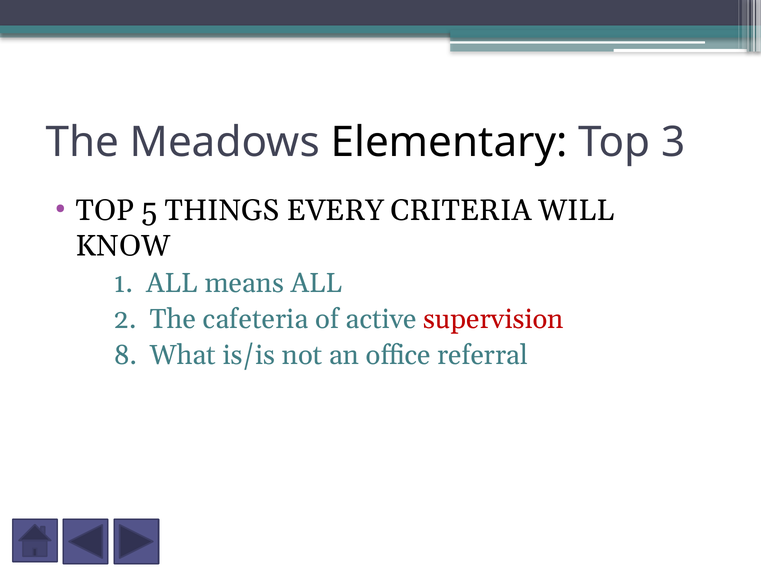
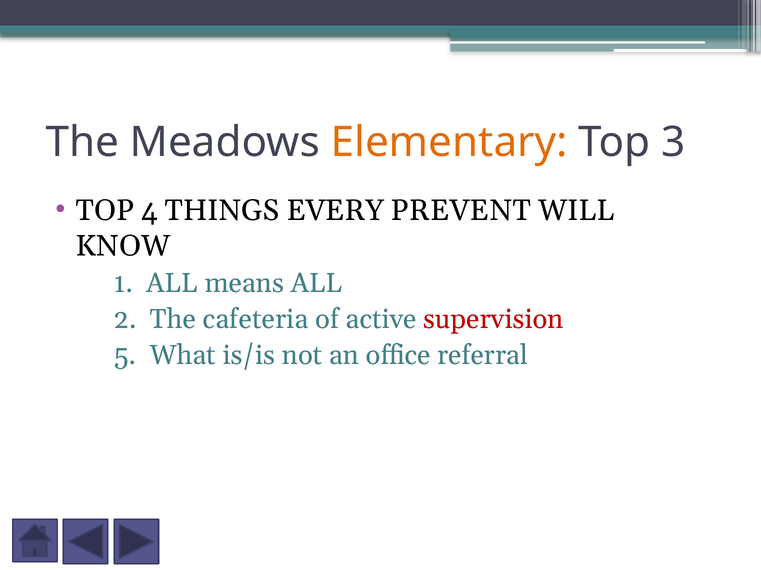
Elementary colour: black -> orange
5: 5 -> 4
CRITERIA: CRITERIA -> PREVENT
8: 8 -> 5
